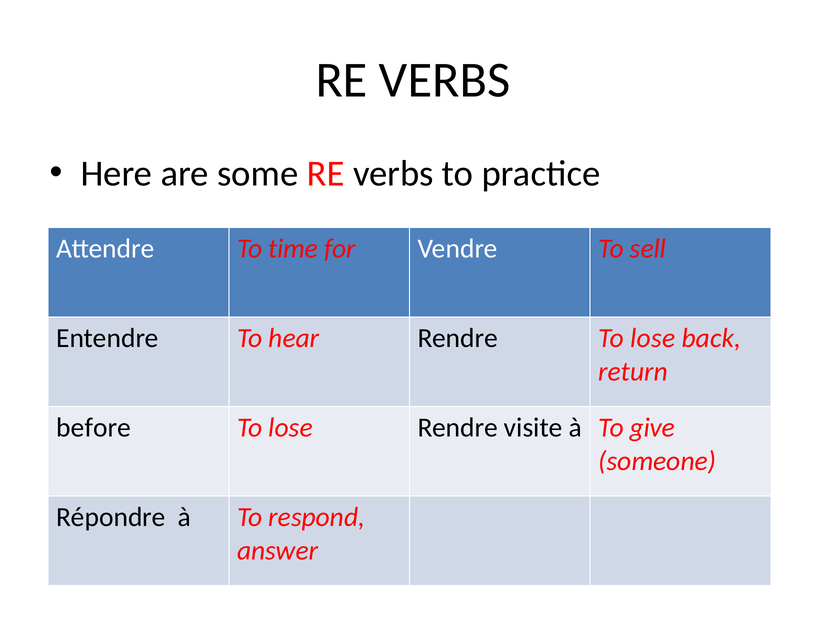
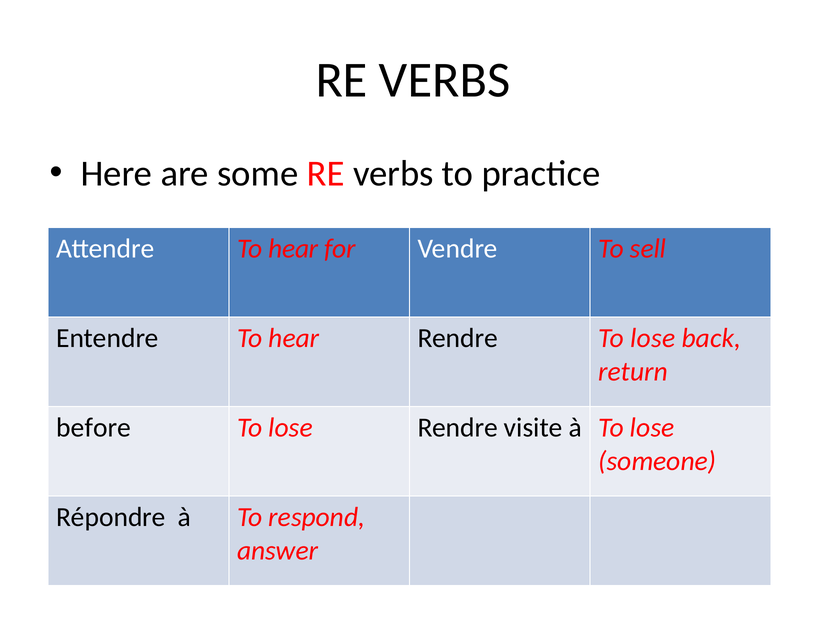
Attendre To time: time -> hear
à To give: give -> lose
